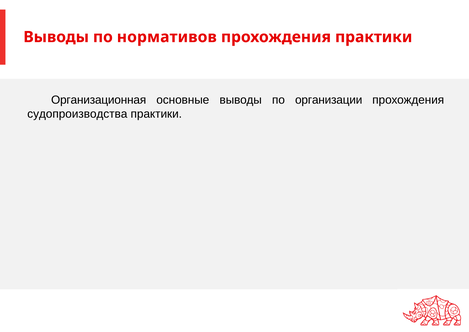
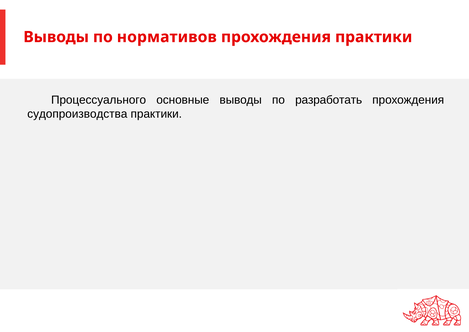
Организационная: Организационная -> Процессуального
организации: организации -> разработать
